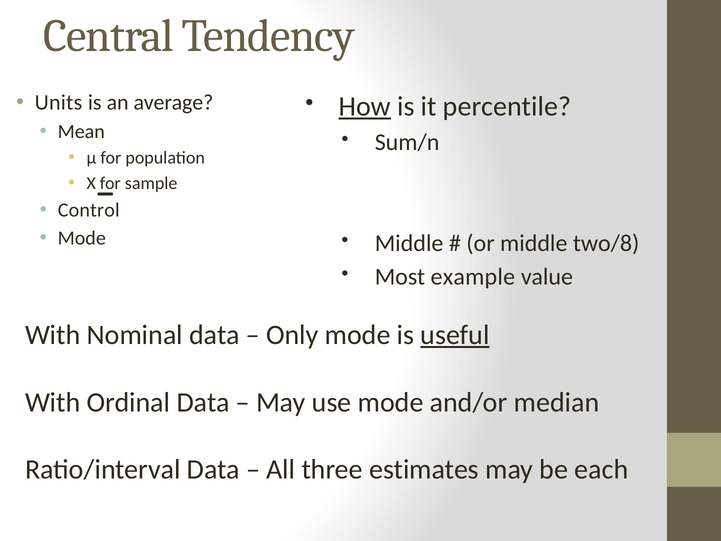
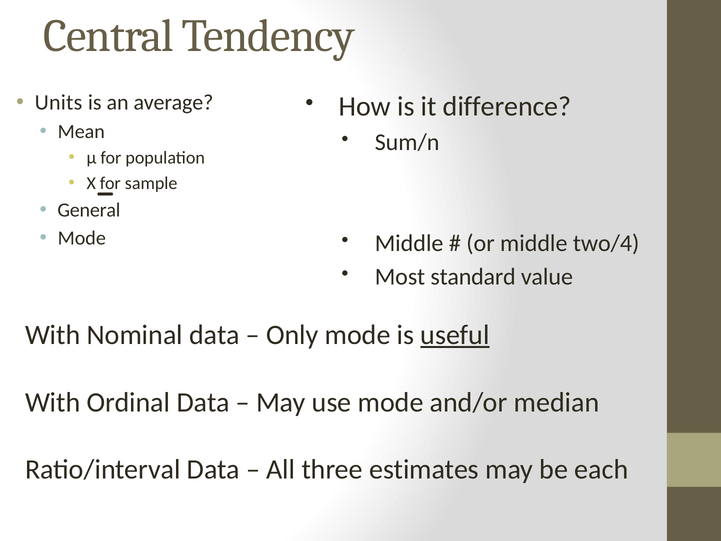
How underline: present -> none
percentile: percentile -> difference
Control: Control -> General
two/8: two/8 -> two/4
example: example -> standard
